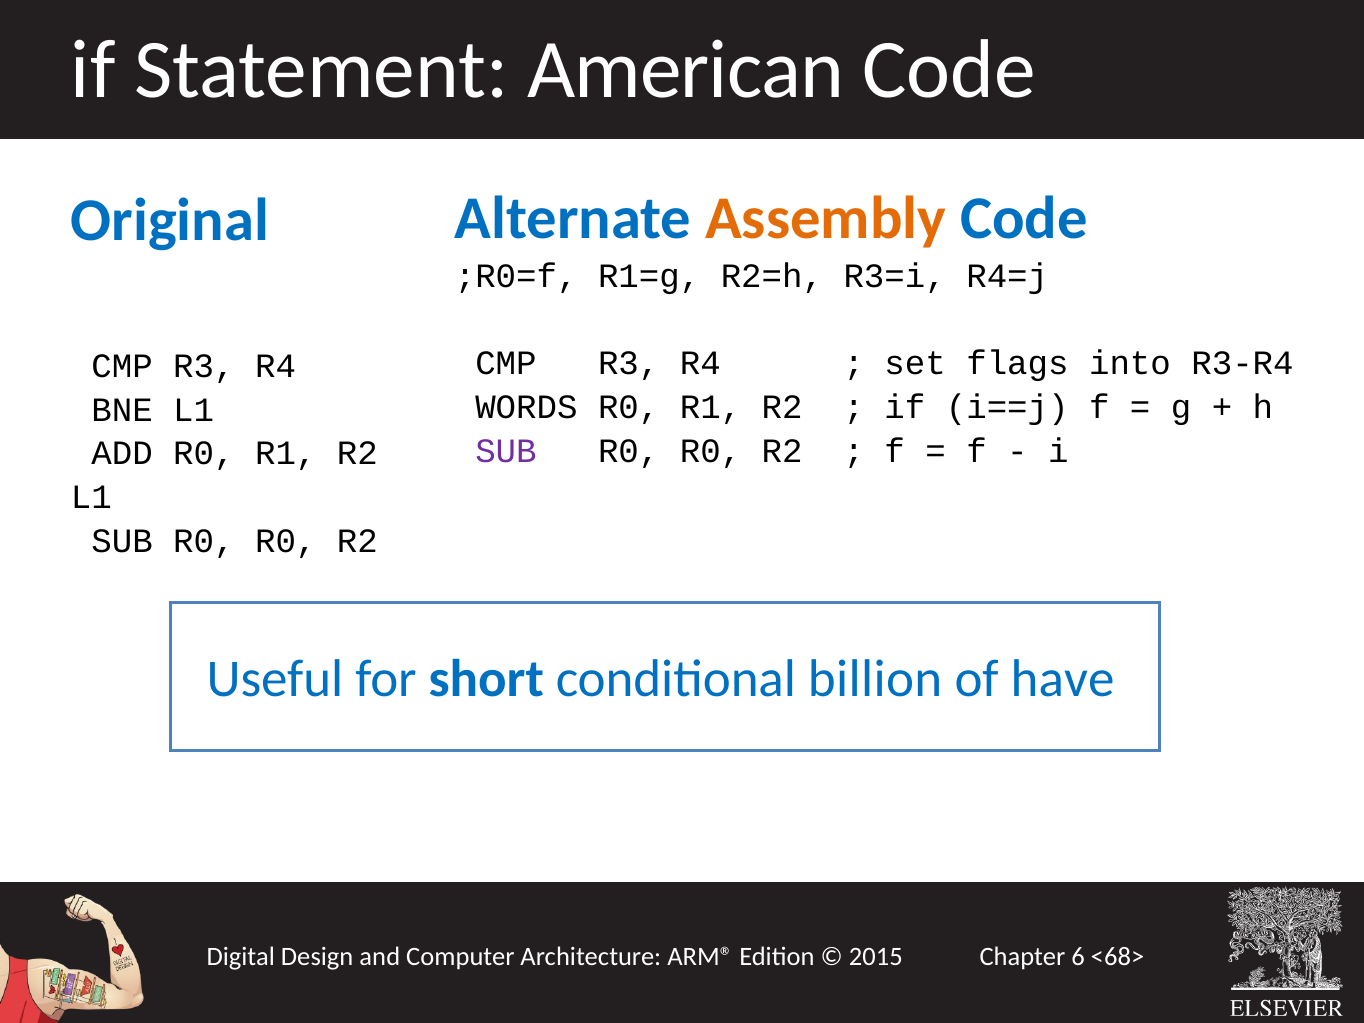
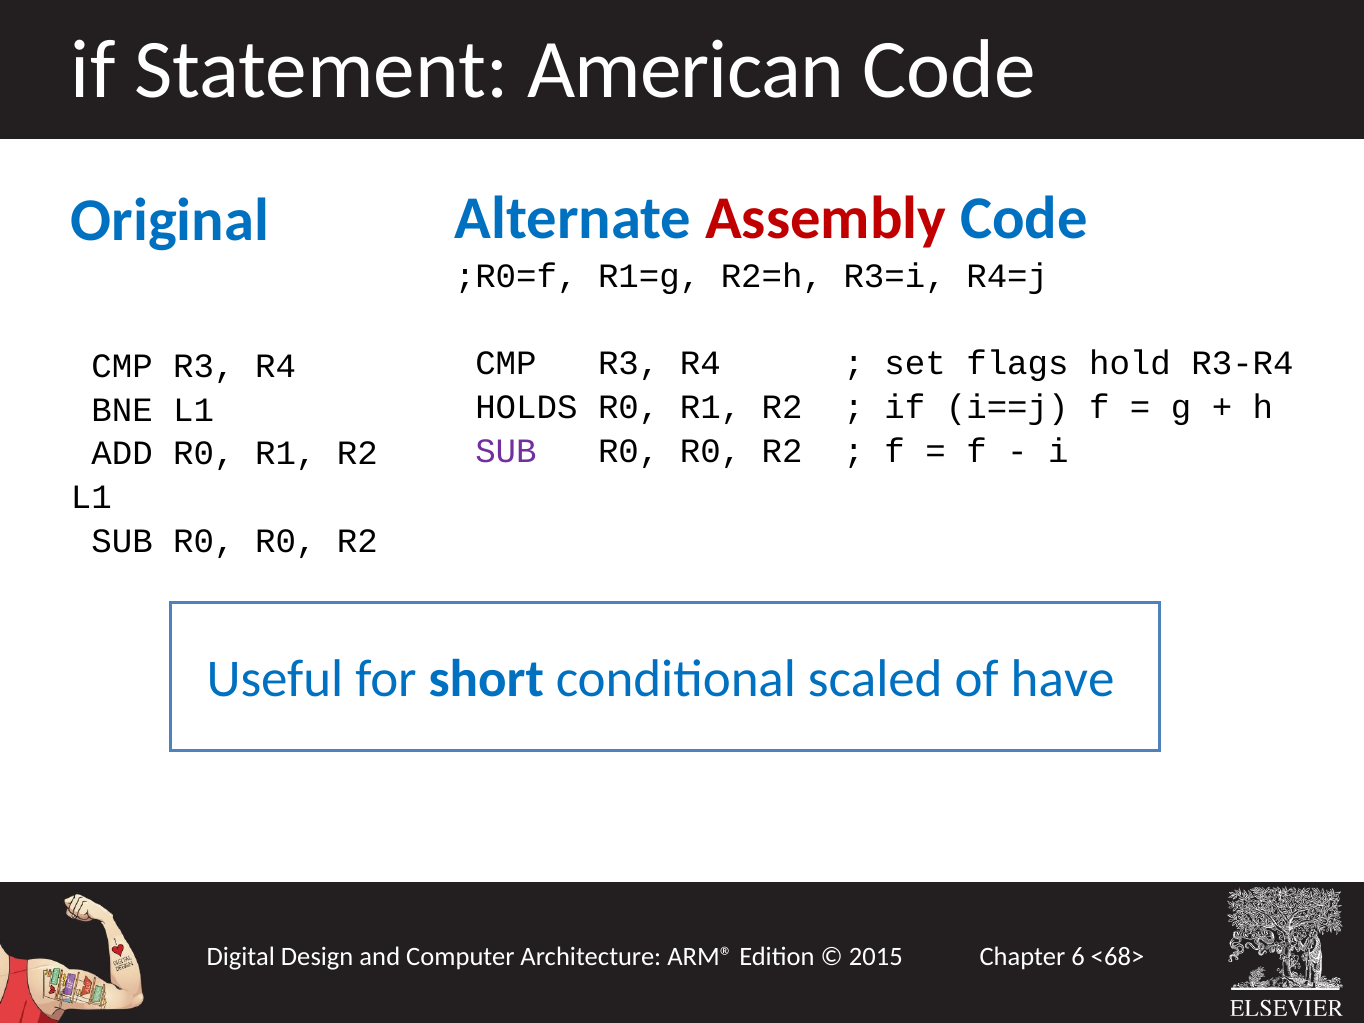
Assembly colour: orange -> red
into: into -> hold
WORDS: WORDS -> HOLDS
billion: billion -> scaled
